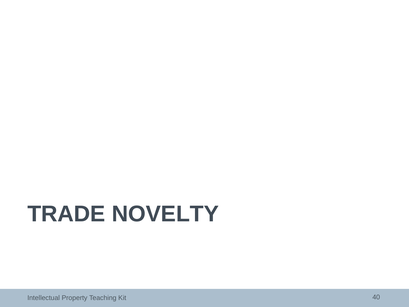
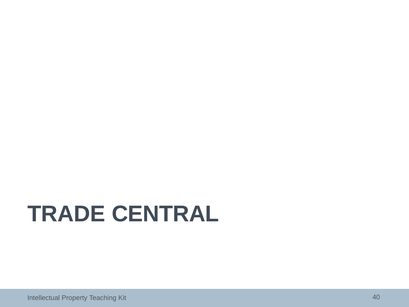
NOVELTY: NOVELTY -> CENTRAL
